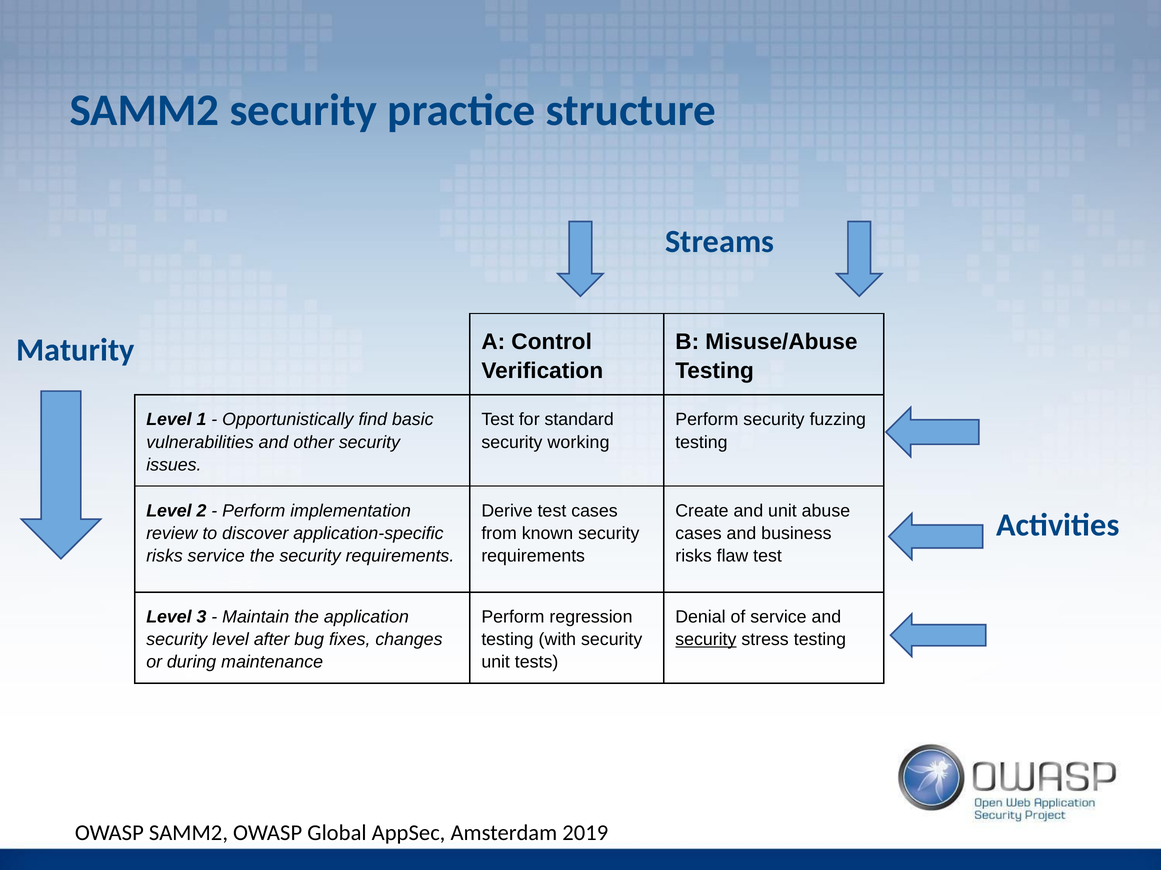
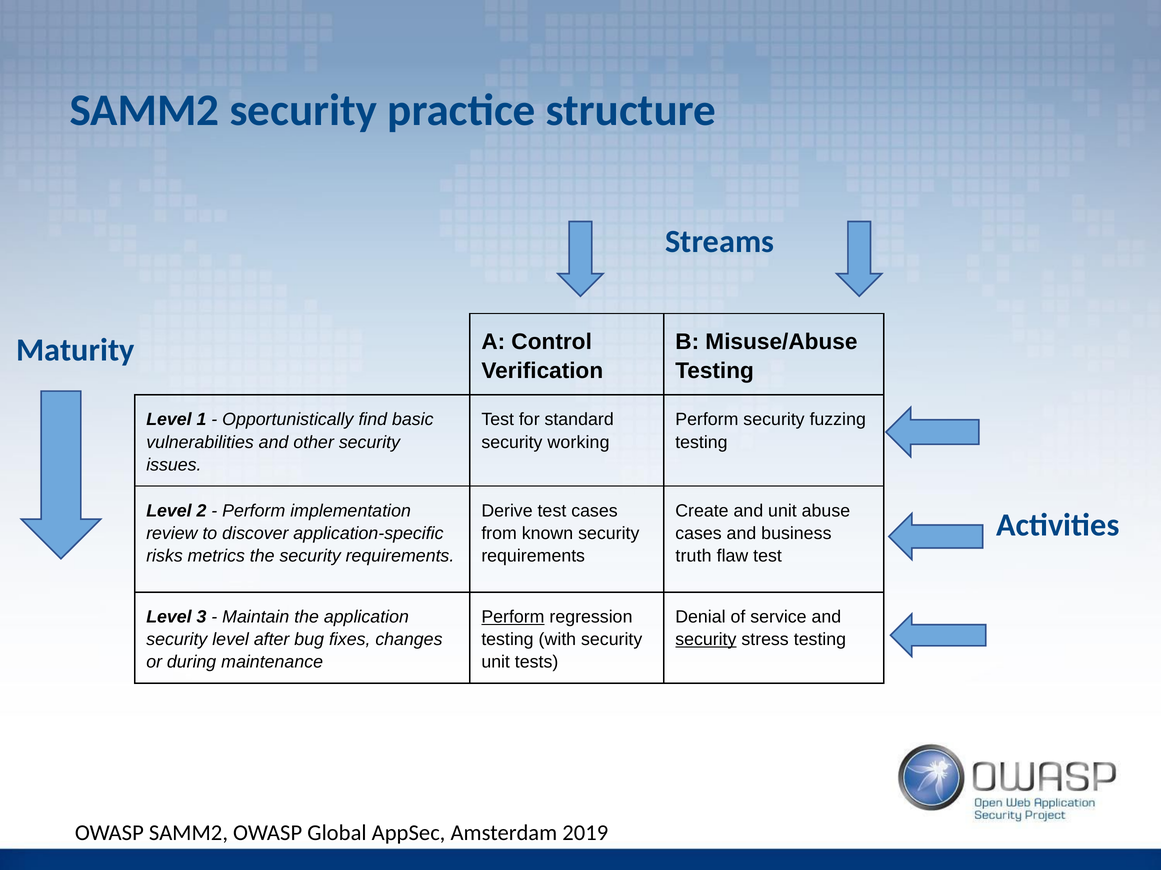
risks service: service -> metrics
risks at (694, 556): risks -> truth
Perform at (513, 617) underline: none -> present
